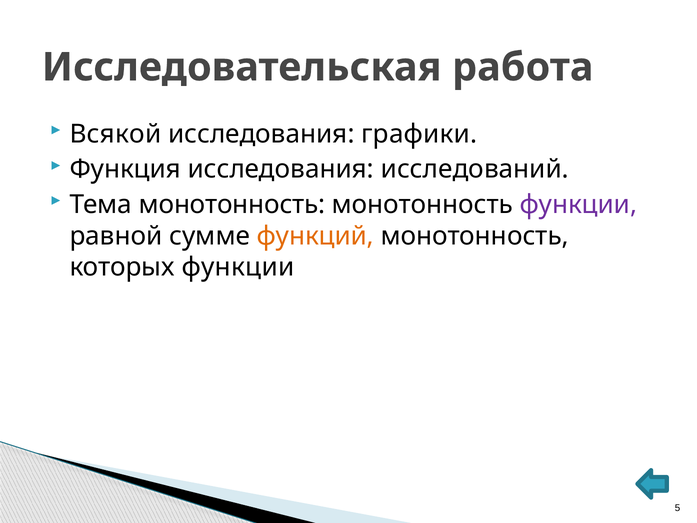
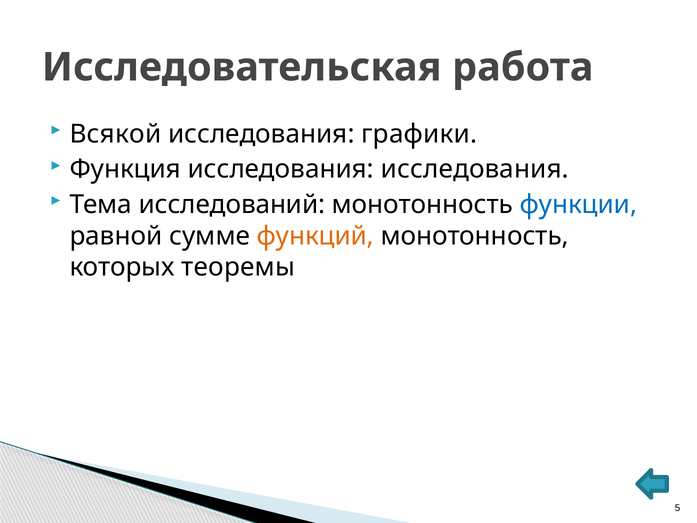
исследования исследований: исследований -> исследования
Тема монотонность: монотонность -> исследований
функции at (578, 204) colour: purple -> blue
которых функции: функции -> теоремы
